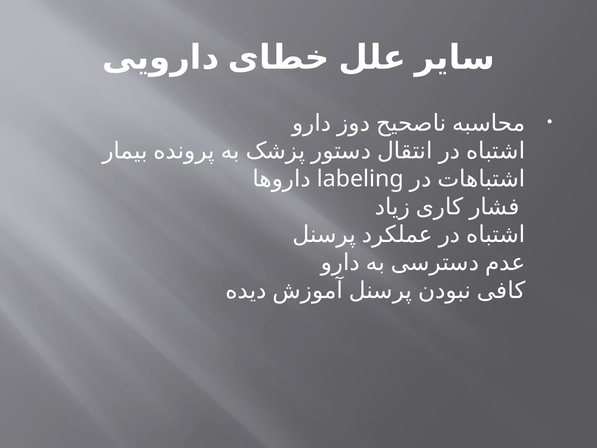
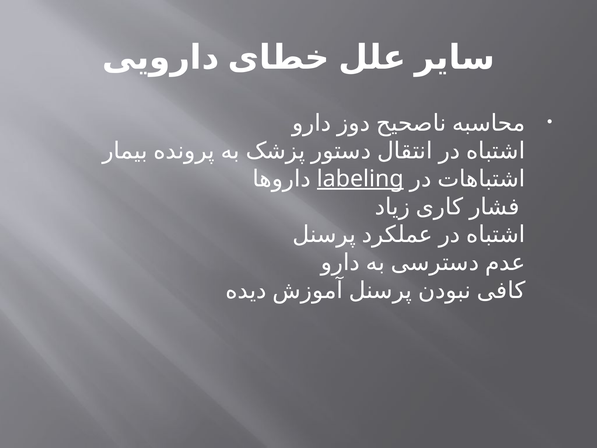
labeling underline: none -> present
